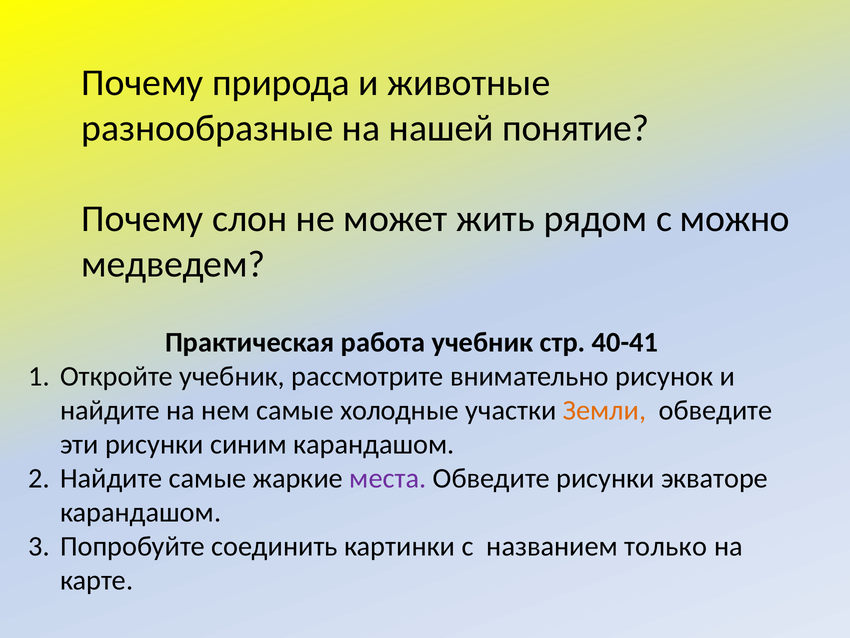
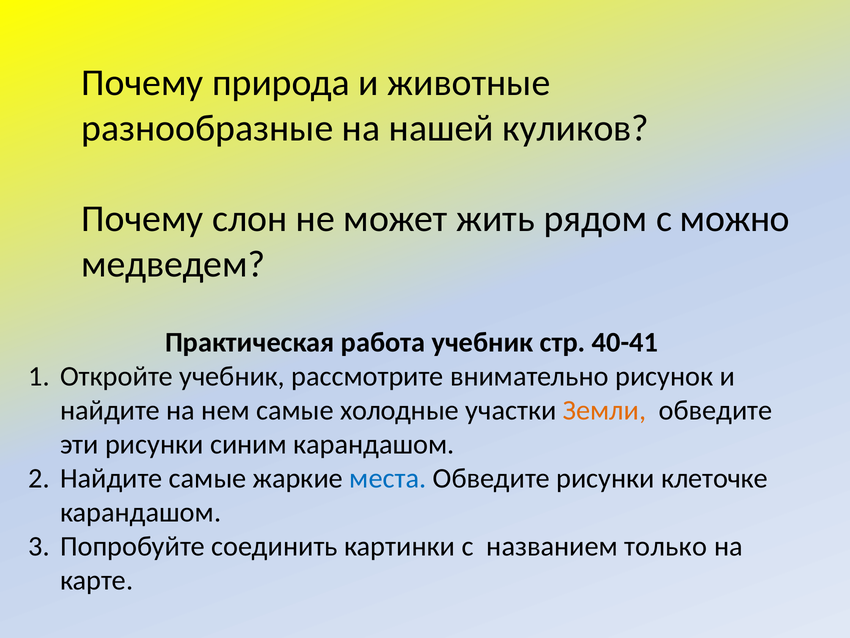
понятие: понятие -> куликов
места colour: purple -> blue
экваторе: экваторе -> клеточке
